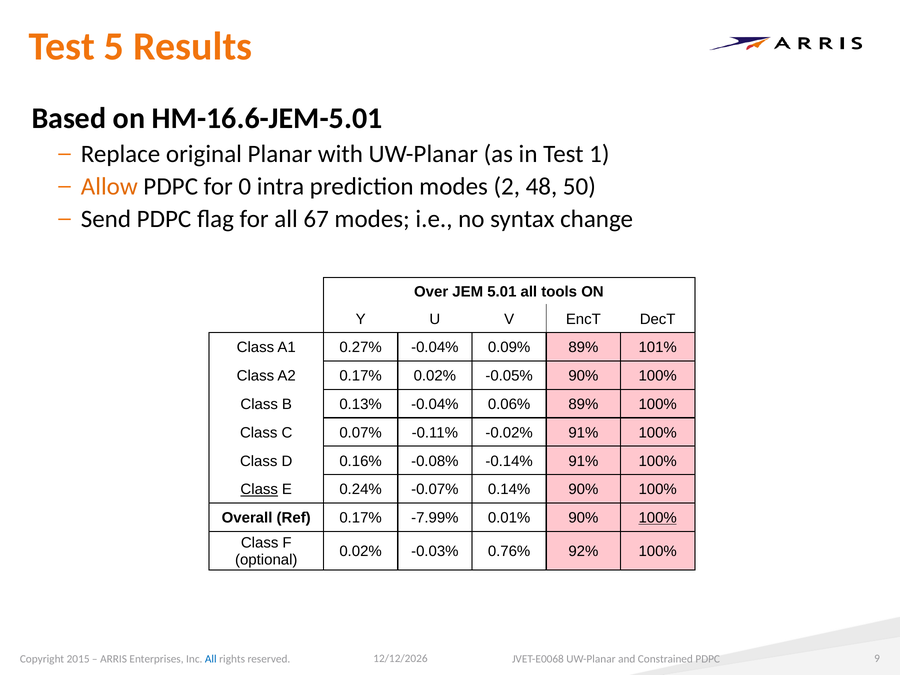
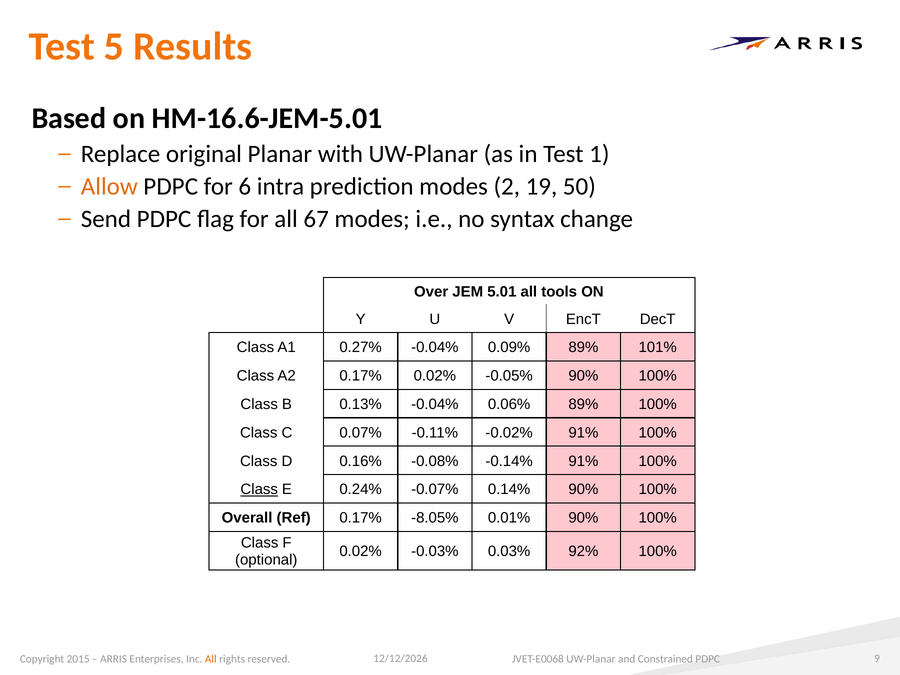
0: 0 -> 6
48: 48 -> 19
-7.99%: -7.99% -> -8.05%
100% at (658, 518) underline: present -> none
0.76%: 0.76% -> 0.03%
All at (211, 659) colour: blue -> orange
